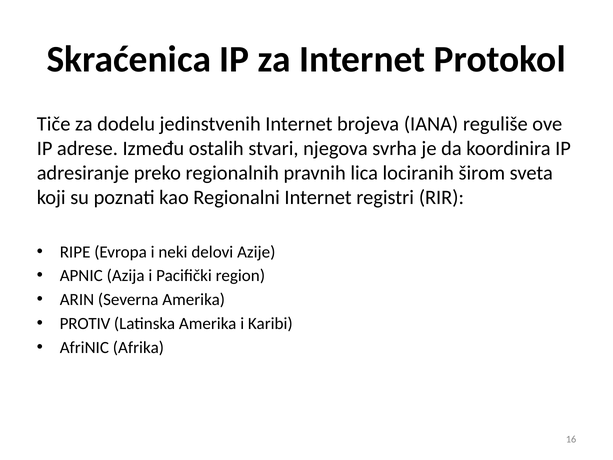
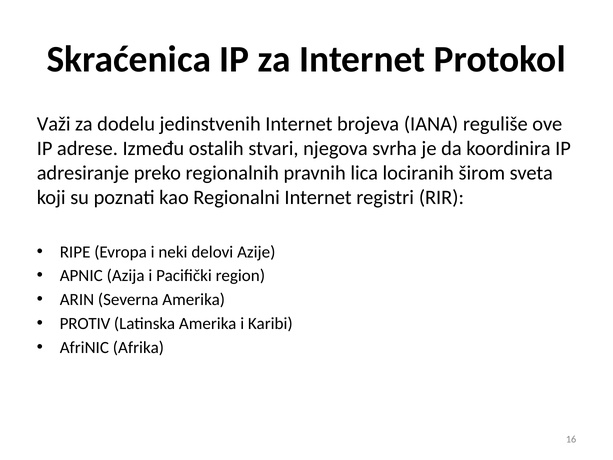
Tiče: Tiče -> Važi
